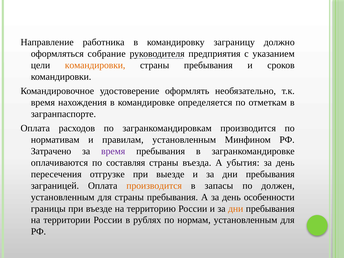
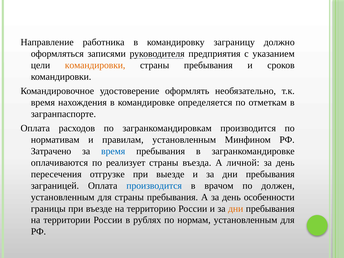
собрание: собрание -> записями
время at (113, 151) colour: purple -> blue
составляя: составляя -> реализует
убытия: убытия -> личной
производится at (154, 186) colour: orange -> blue
запасы: запасы -> врачом
